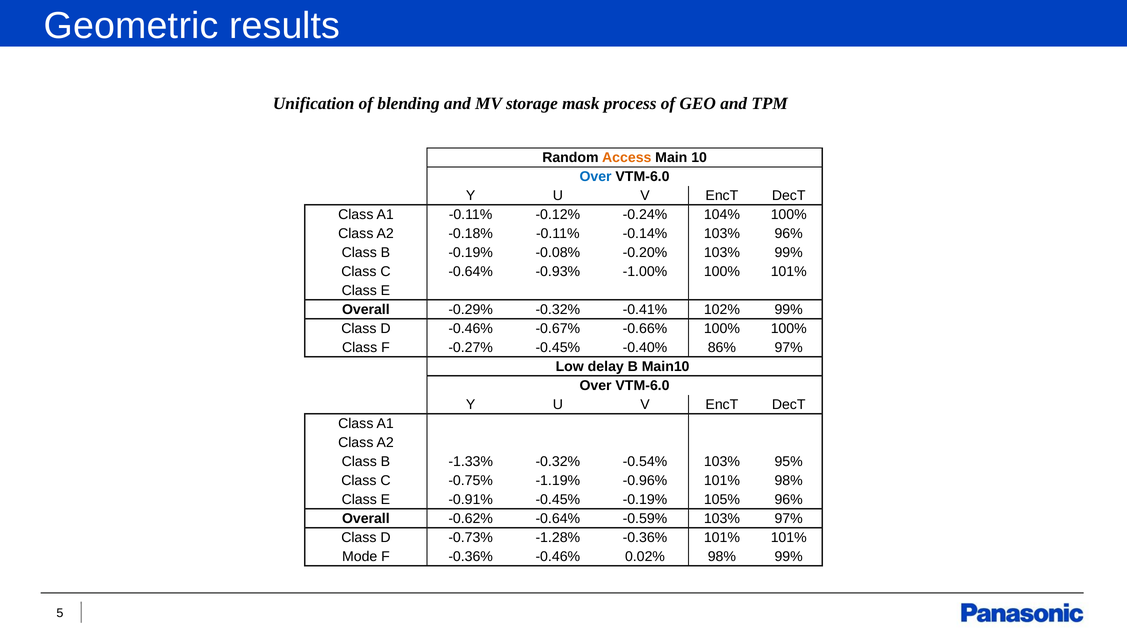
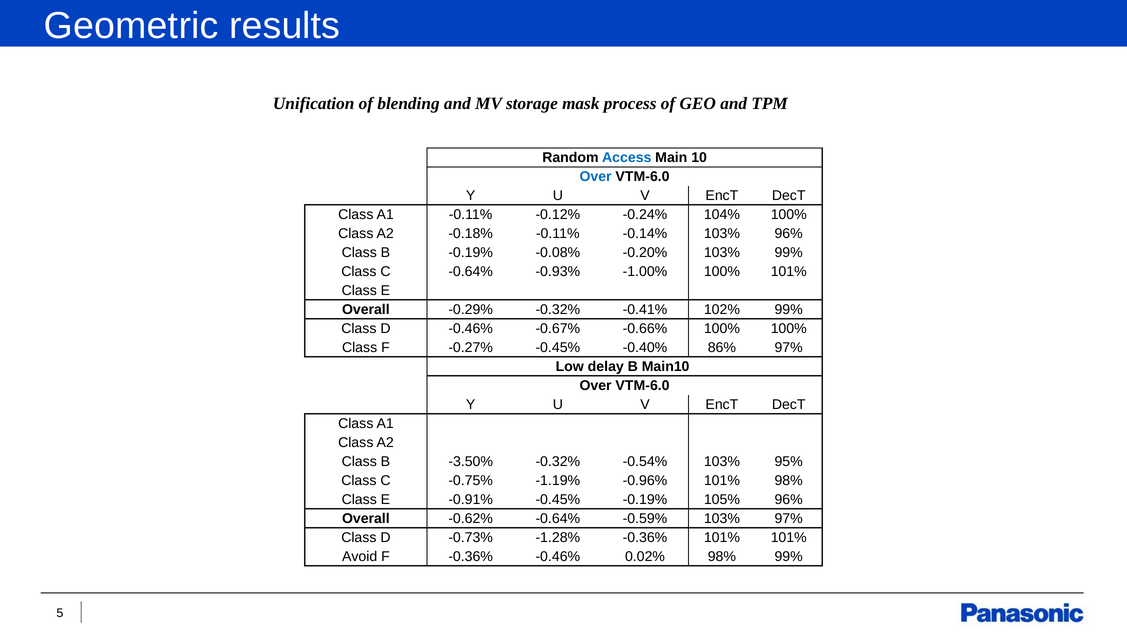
Access colour: orange -> blue
-1.33%: -1.33% -> -3.50%
Mode: Mode -> Avoid
